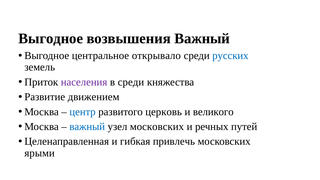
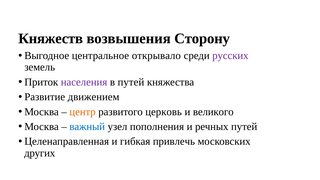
Выгодное at (51, 39): Выгодное -> Княжеств
возвышения Важный: Важный -> Сторону
русских colour: blue -> purple
в среди: среди -> путей
центр colour: blue -> orange
узел московских: московских -> пополнения
ярыми: ярыми -> других
